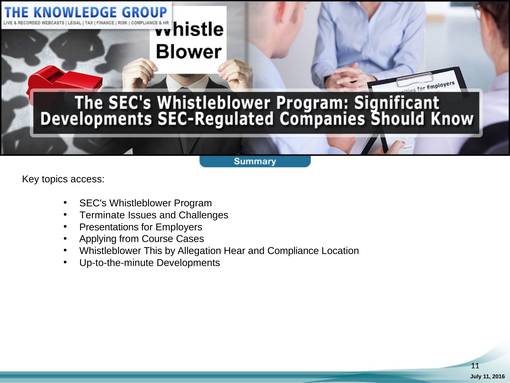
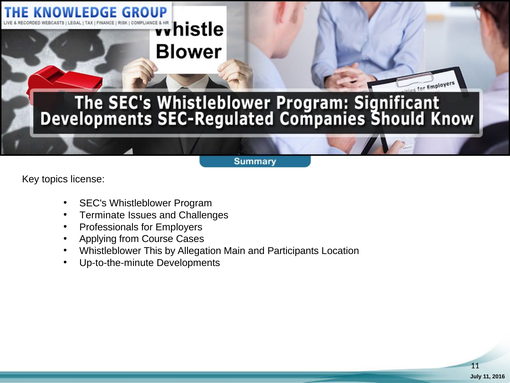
access: access -> license
Presentations: Presentations -> Professionals
Hear: Hear -> Main
Compliance: Compliance -> Participants
